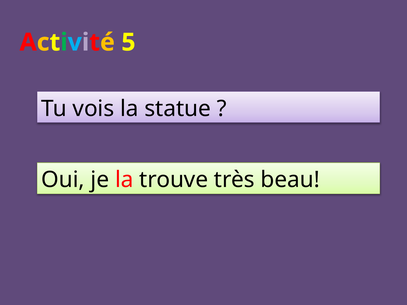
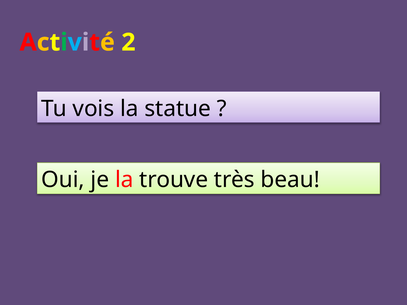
5: 5 -> 2
